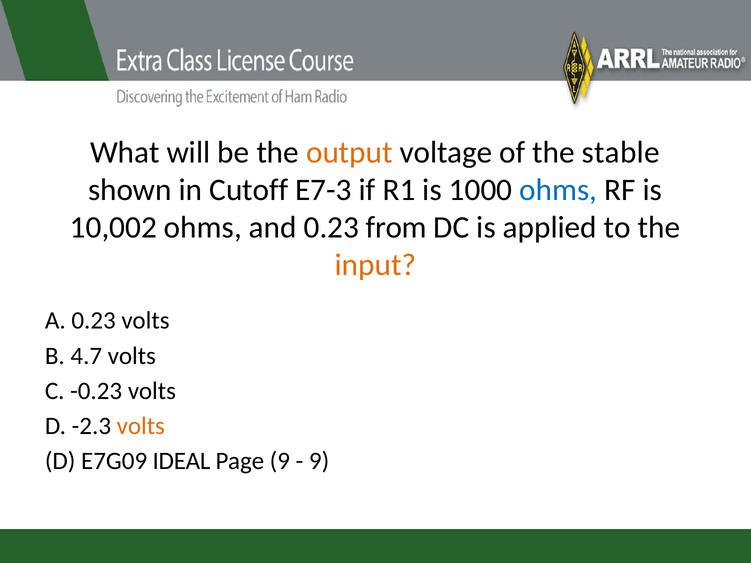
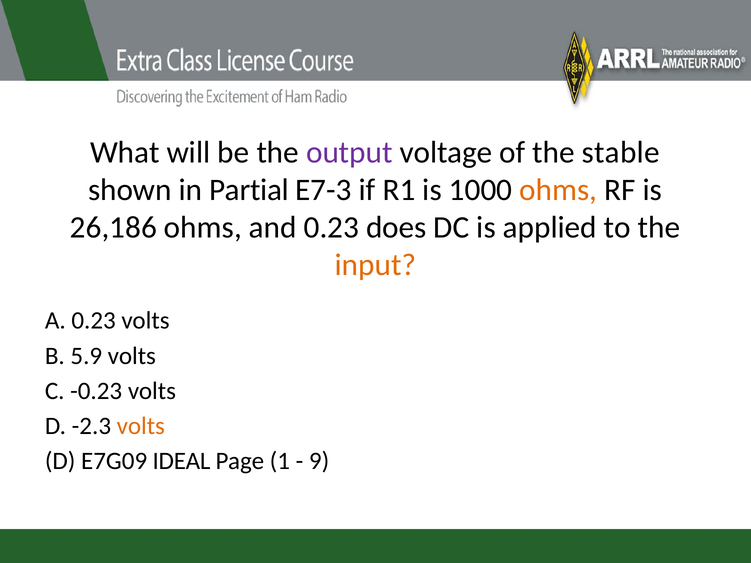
output colour: orange -> purple
Cutoff: Cutoff -> Partial
ohms at (558, 190) colour: blue -> orange
10,002: 10,002 -> 26,186
from: from -> does
4.7: 4.7 -> 5.9
Page 9: 9 -> 1
